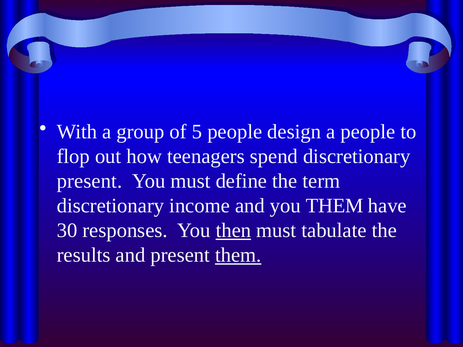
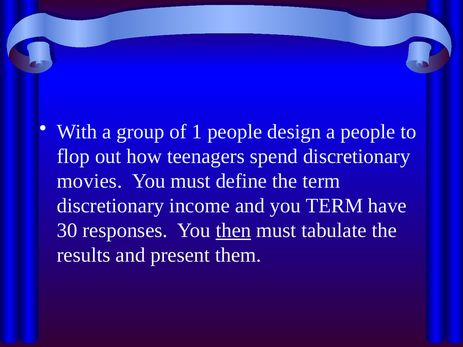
5: 5 -> 1
present at (90, 181): present -> movies
you THEM: THEM -> TERM
them at (238, 255) underline: present -> none
